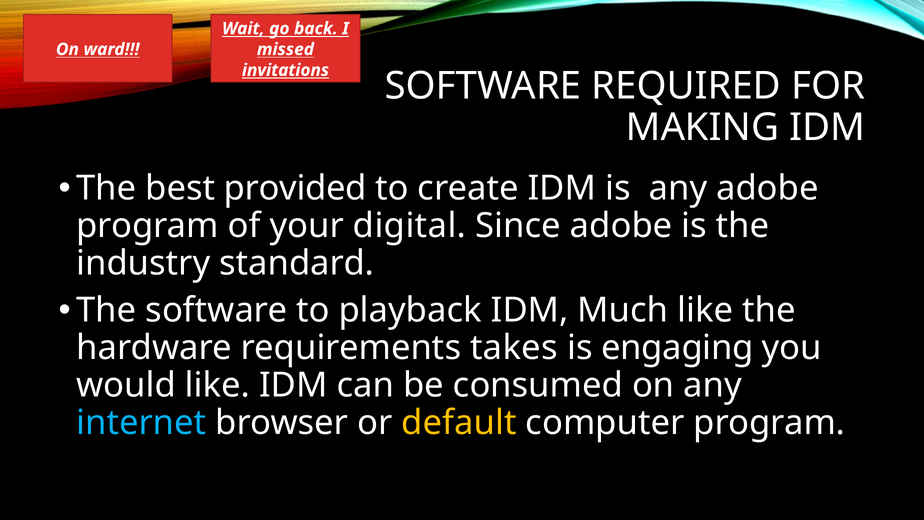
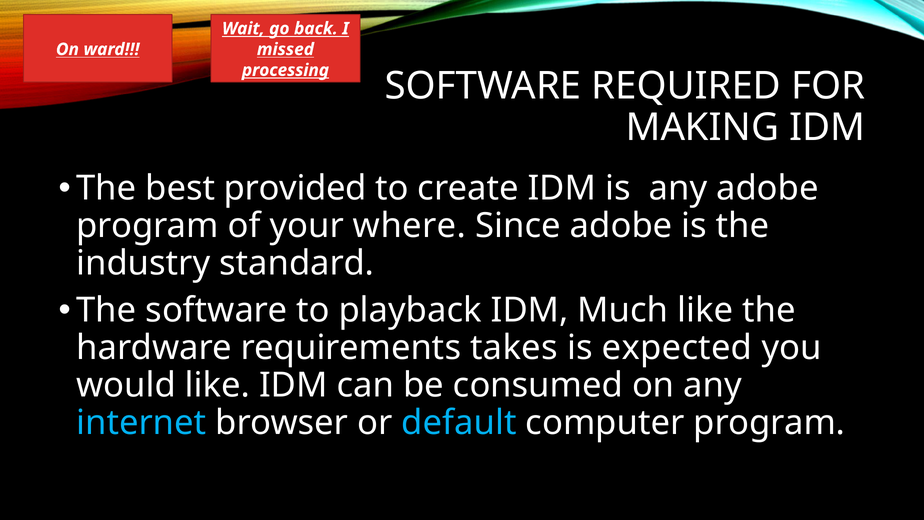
invitations: invitations -> processing
digital: digital -> where
engaging: engaging -> expected
default colour: yellow -> light blue
